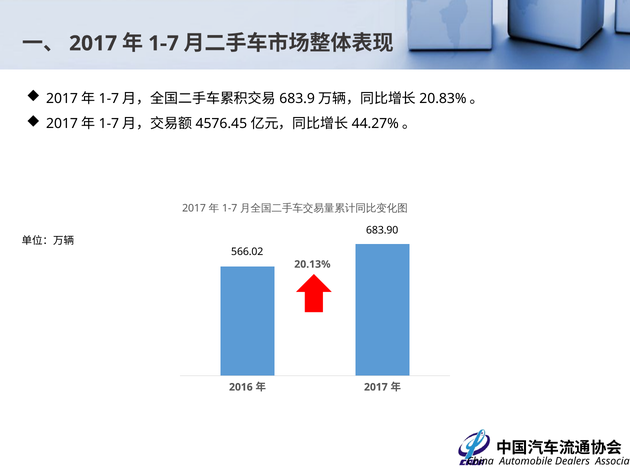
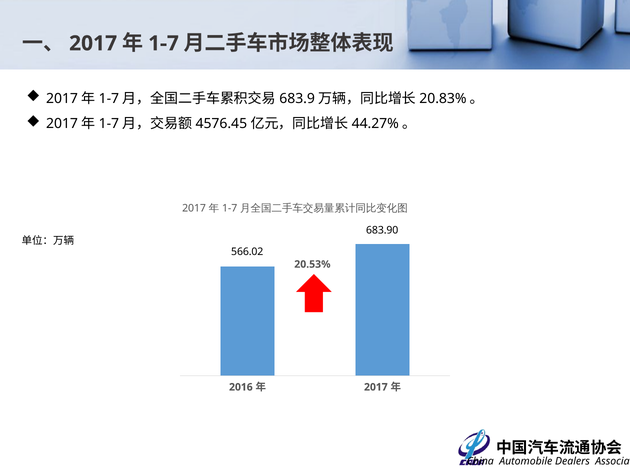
20.13%: 20.13% -> 20.53%
